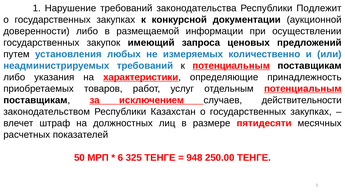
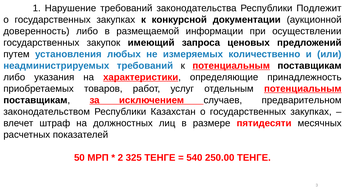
доверенности: доверенности -> доверенность
действительности: действительности -> предварительном
6: 6 -> 2
948: 948 -> 540
